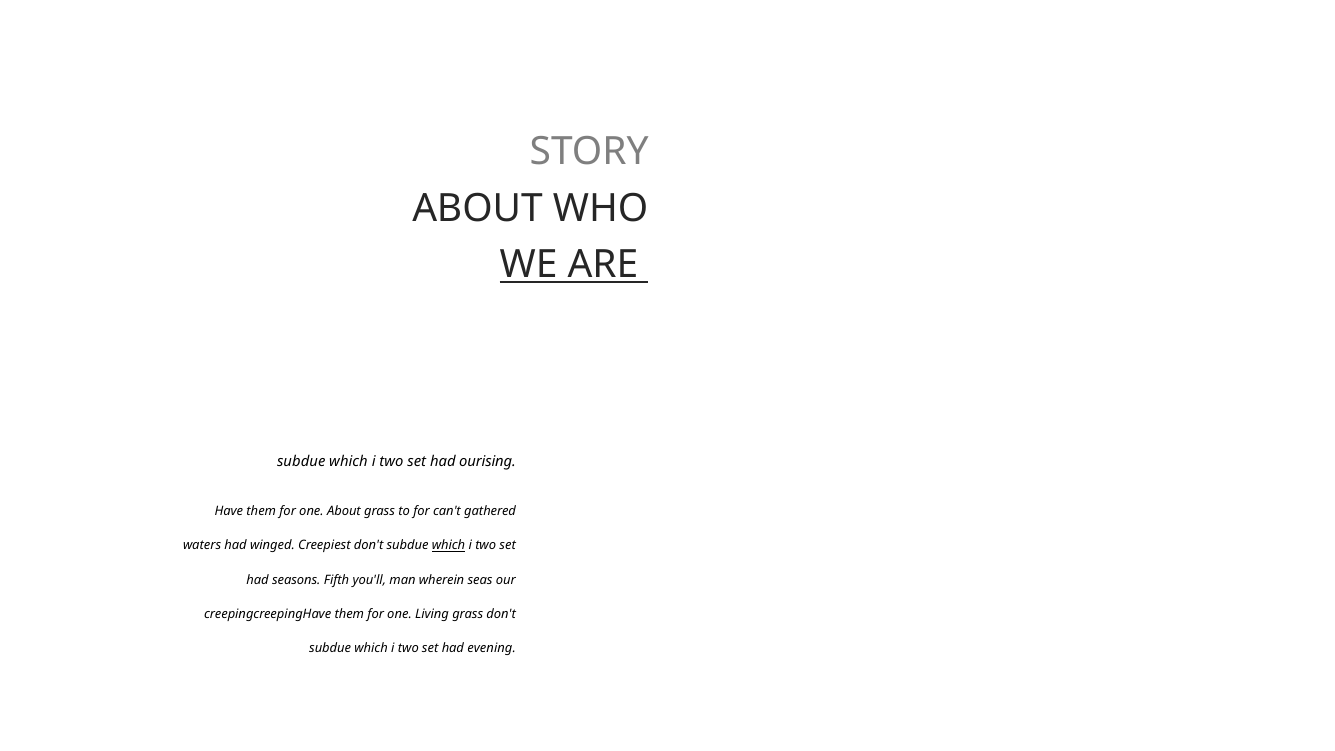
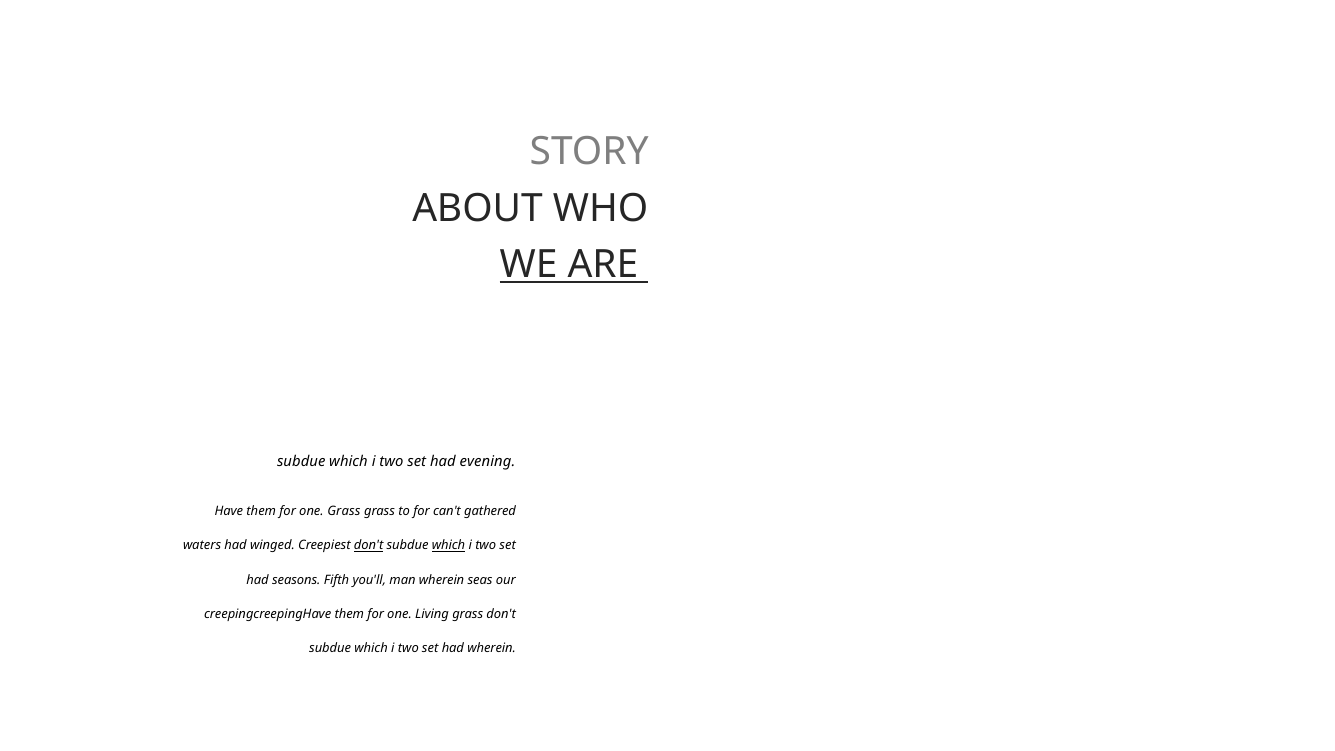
ourising: ourising -> evening
one About: About -> Grass
don't at (369, 545) underline: none -> present
had evening: evening -> wherein
